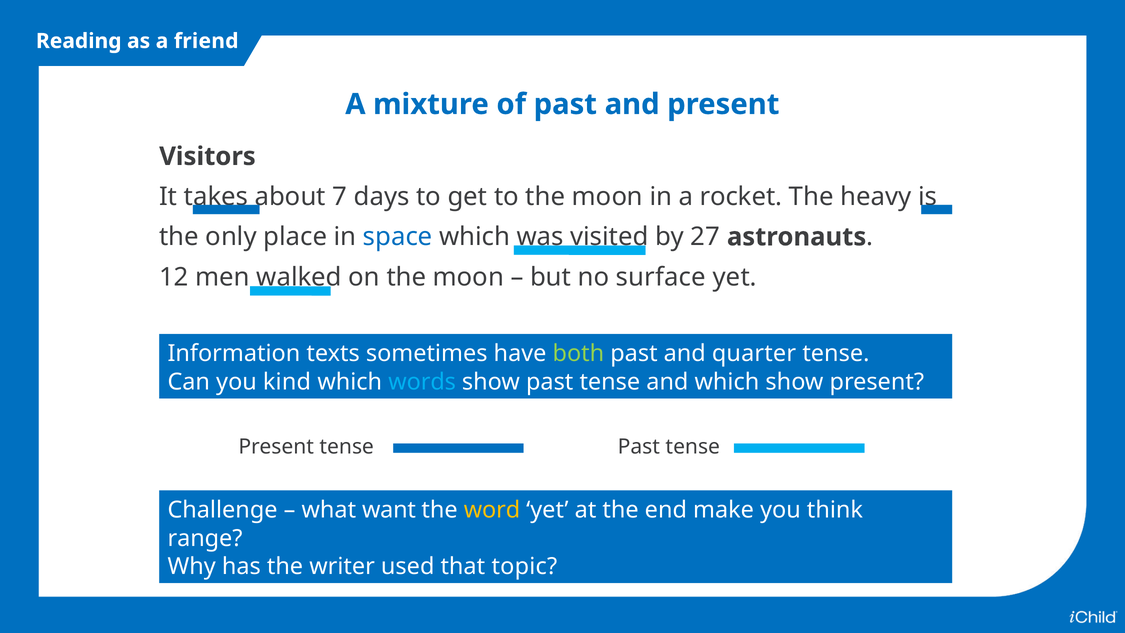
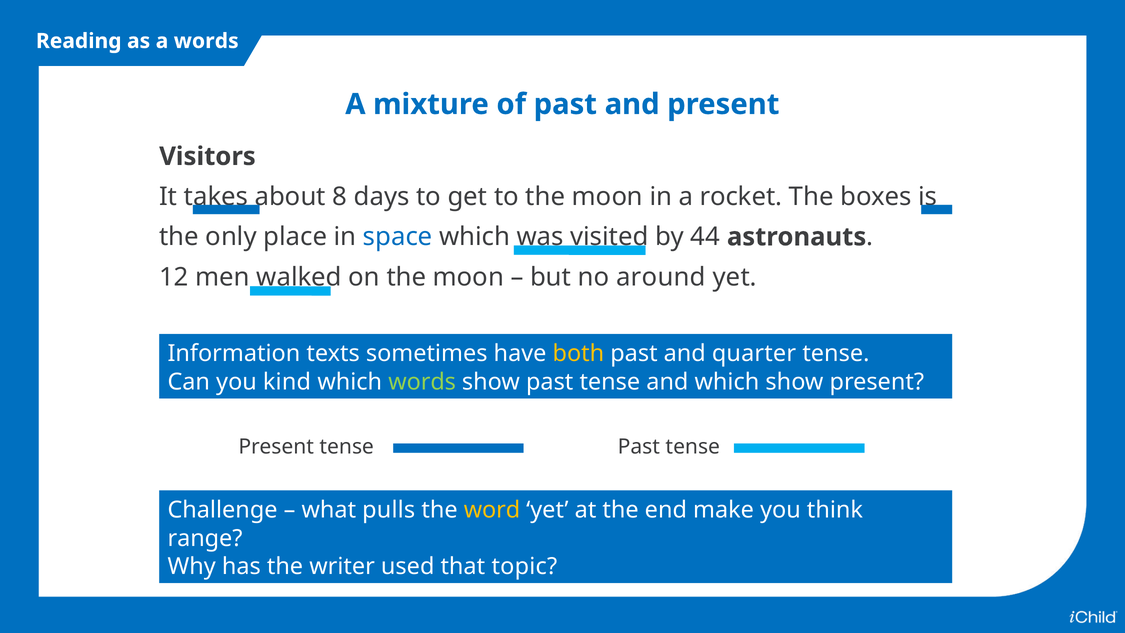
a friend: friend -> words
7: 7 -> 8
heavy: heavy -> boxes
27: 27 -> 44
surface: surface -> around
both colour: light green -> yellow
words at (422, 382) colour: light blue -> light green
want: want -> pulls
